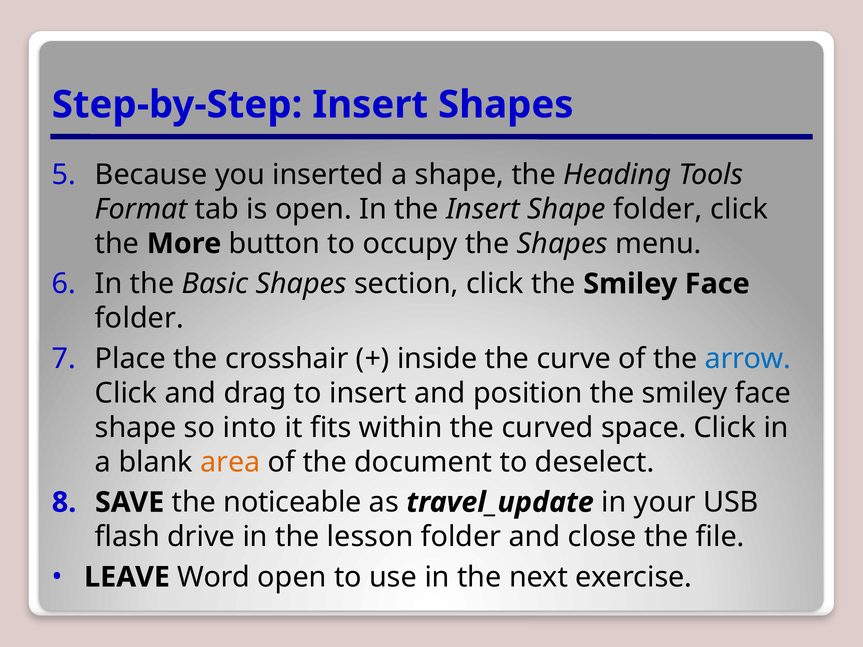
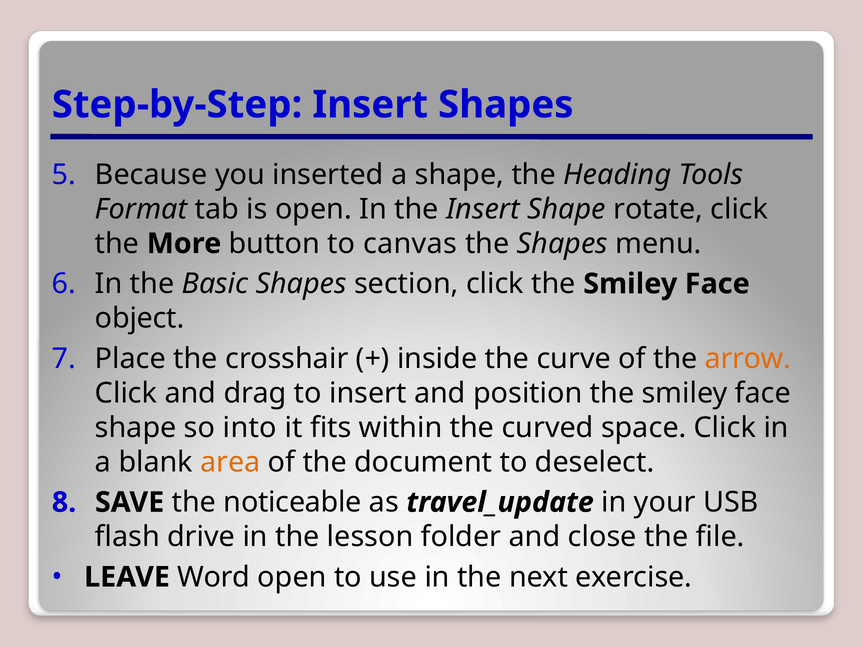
Shape folder: folder -> rotate
occupy: occupy -> canvas
folder at (139, 318): folder -> object
arrow colour: blue -> orange
